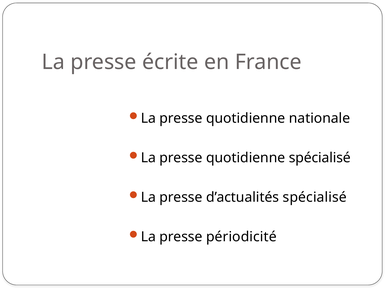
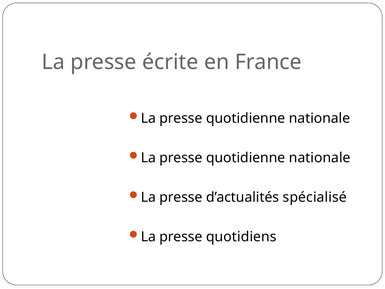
spécialisé at (320, 158): spécialisé -> nationale
périodicité: périodicité -> quotidiens
